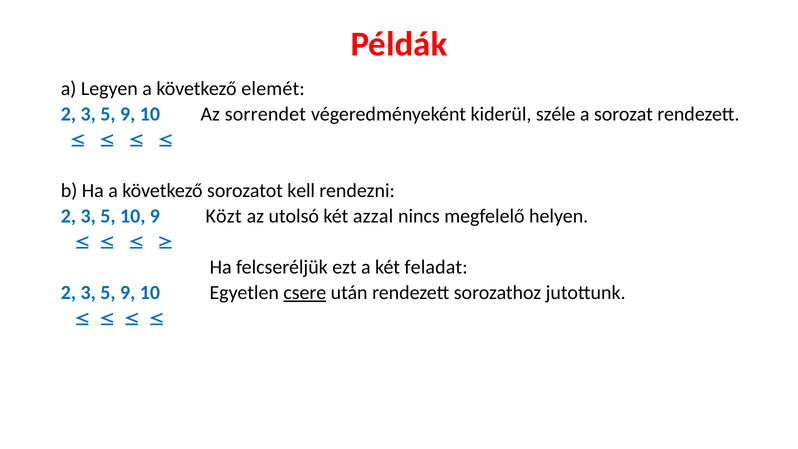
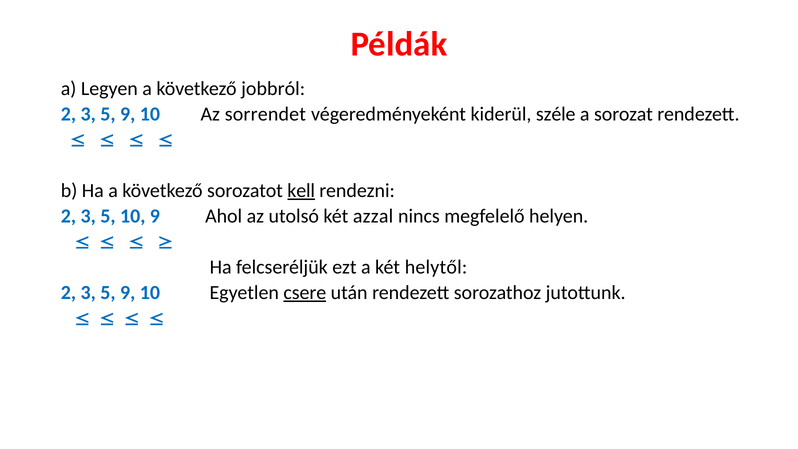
elemét: elemét -> jobbról
kell underline: none -> present
Közt: Közt -> Ahol
feladat: feladat -> helytől
